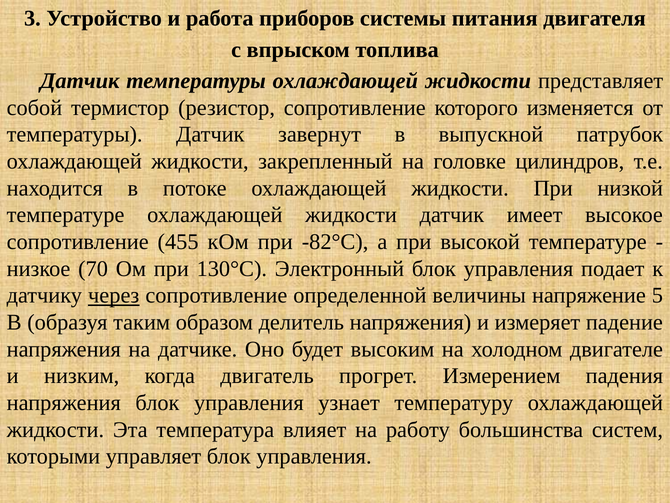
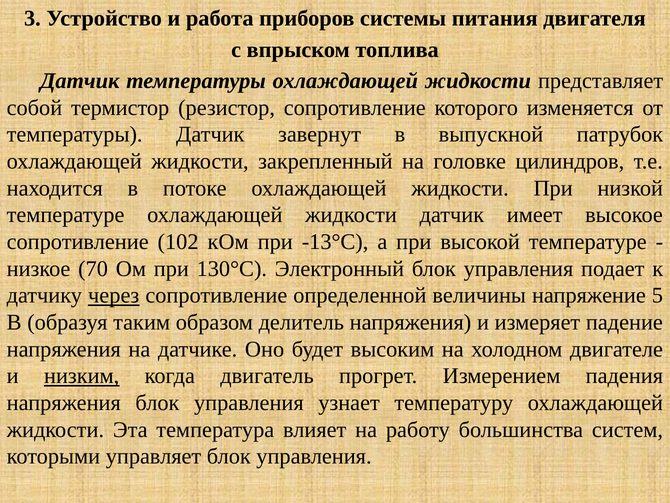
455: 455 -> 102
-82°С: -82°С -> -13°С
низким underline: none -> present
